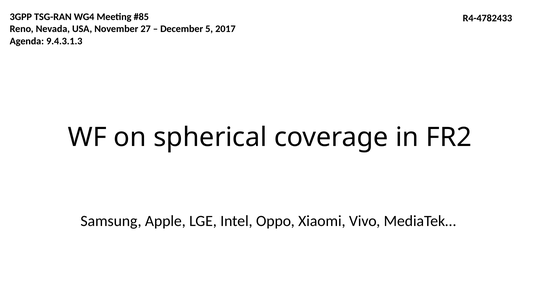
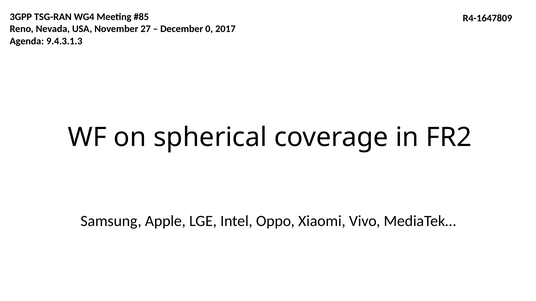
R4-4782433: R4-4782433 -> R4-1647809
5: 5 -> 0
